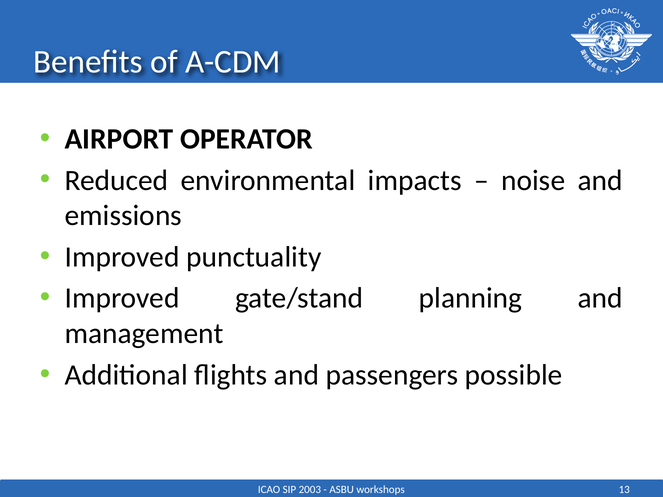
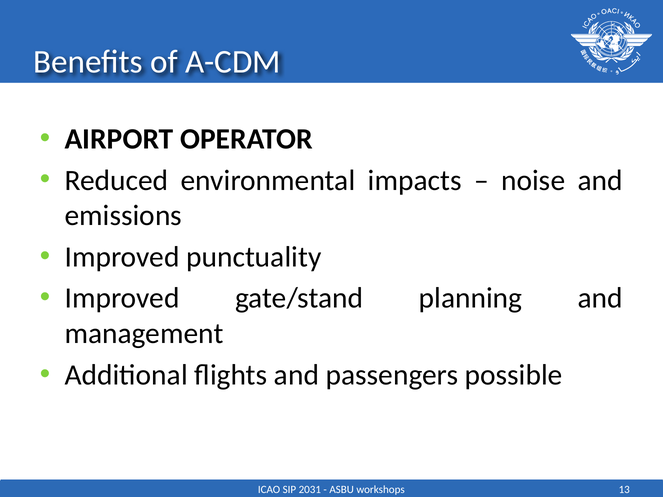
2003: 2003 -> 2031
